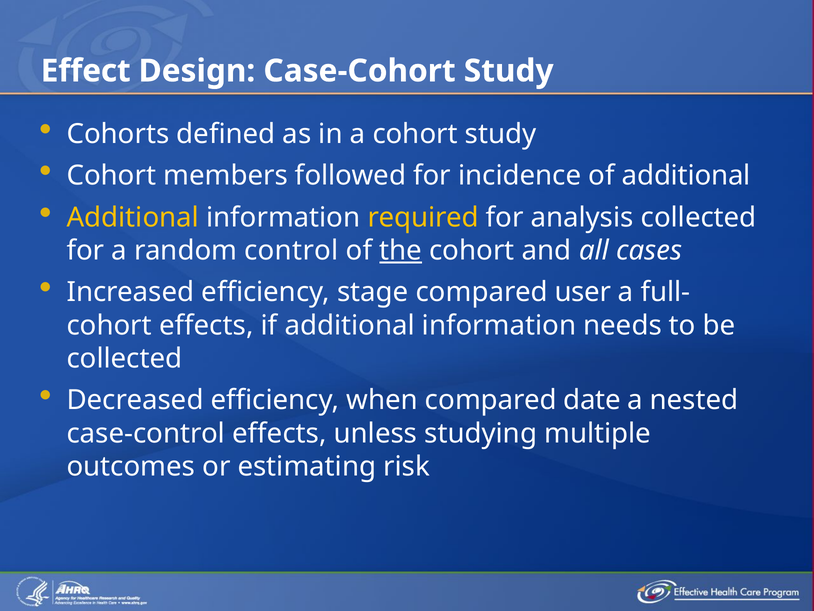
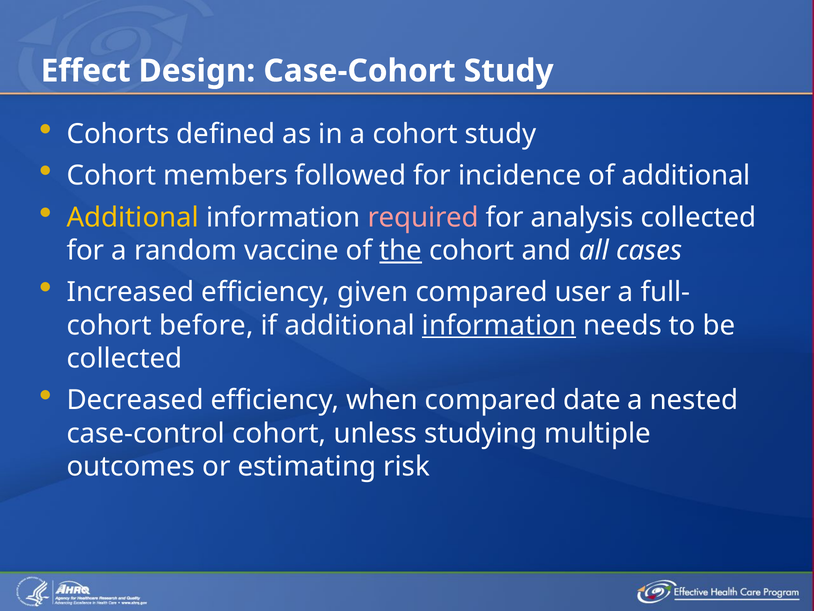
required colour: yellow -> pink
control: control -> vaccine
stage: stage -> given
cohort effects: effects -> before
information at (499, 325) underline: none -> present
case-control effects: effects -> cohort
